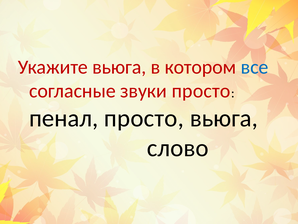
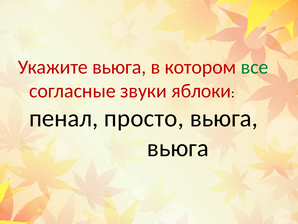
все colour: blue -> green
звуки просто: просто -> яблоки
слово at (178, 148): слово -> вьюга
